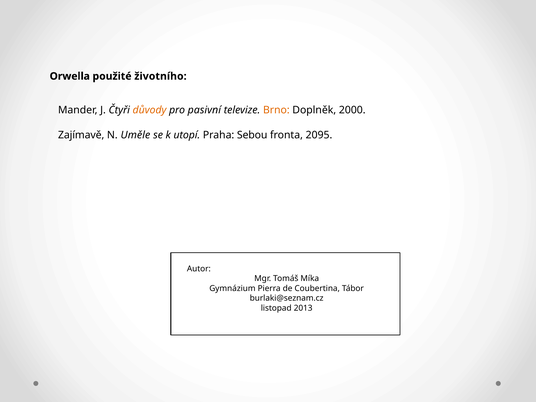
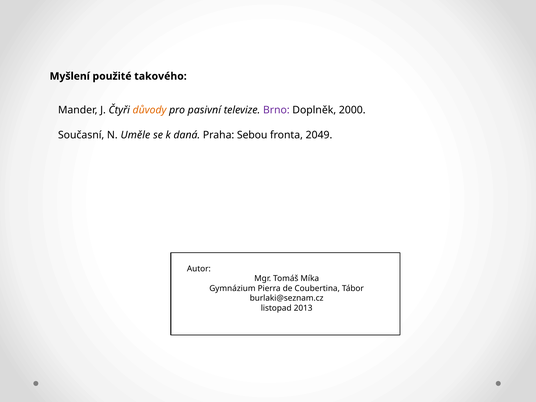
Orwella: Orwella -> Myšlení
životního: životního -> takového
Brno colour: orange -> purple
Zajímavě: Zajímavě -> Současní
utopí: utopí -> daná
2095: 2095 -> 2049
